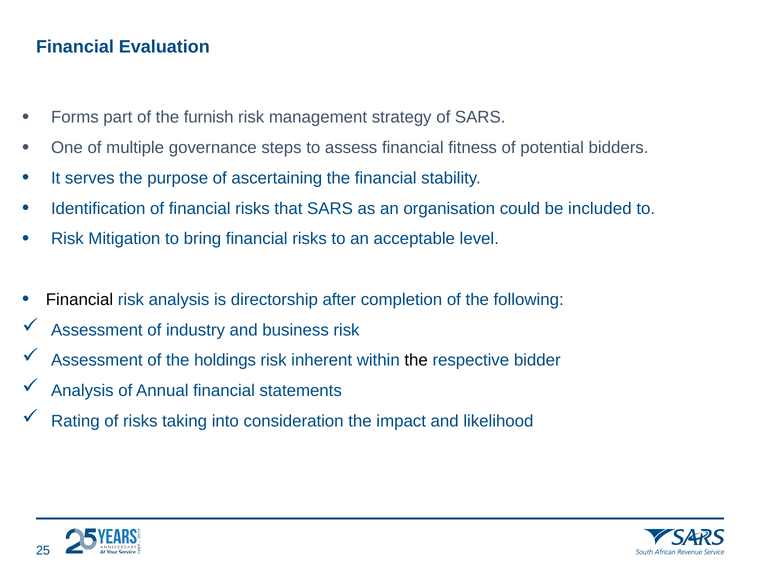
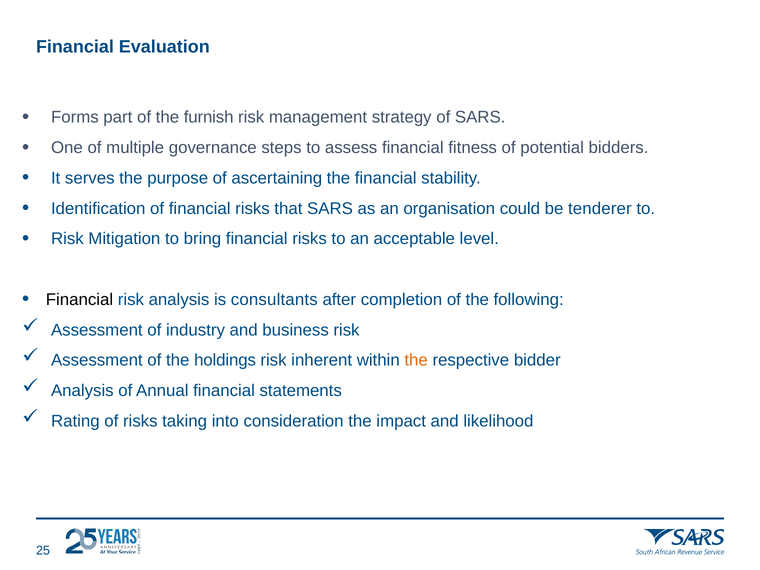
included: included -> tenderer
directorship: directorship -> consultants
the at (416, 360) colour: black -> orange
